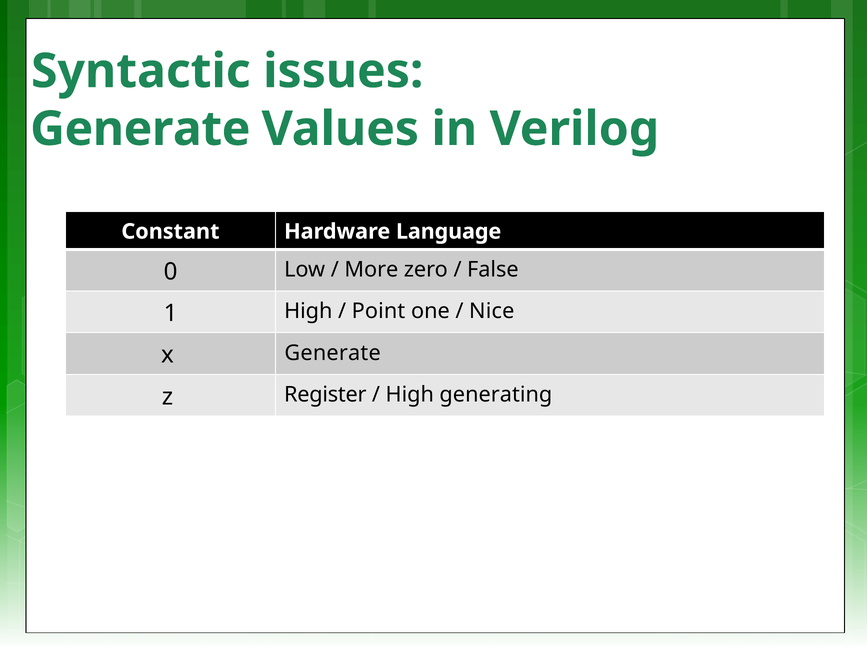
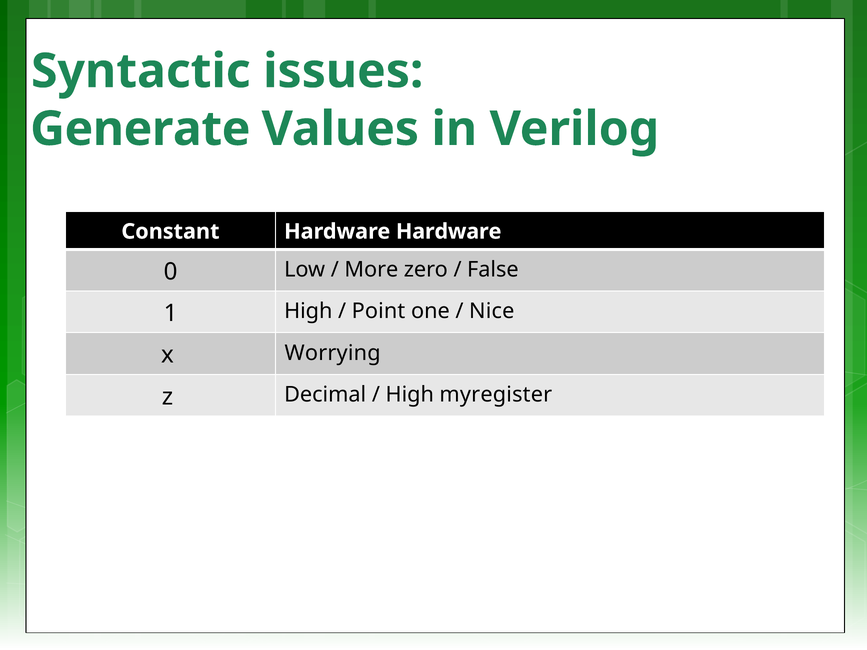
Hardware Language: Language -> Hardware
x Generate: Generate -> Worrying
Register: Register -> Decimal
generating: generating -> myregister
